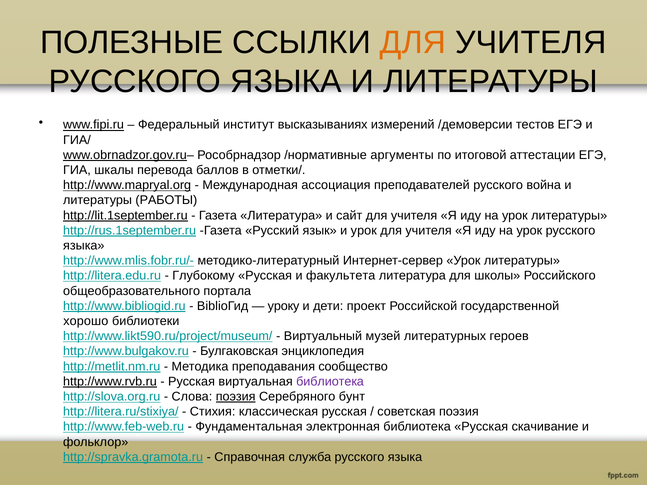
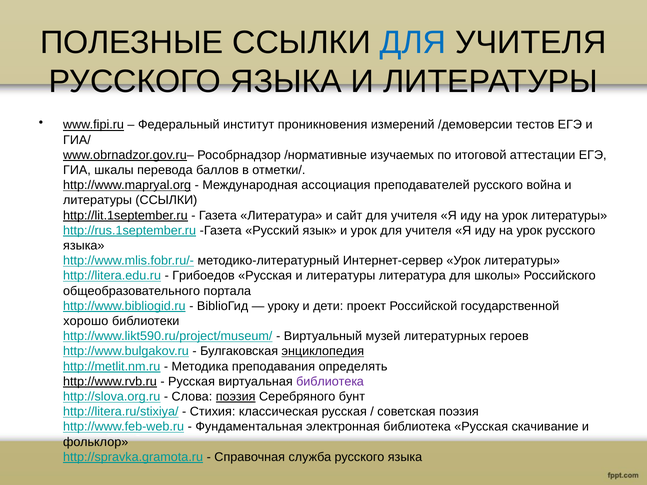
ДЛЯ at (413, 43) colour: orange -> blue
высказываниях: высказываниях -> проникновения
аргументы: аргументы -> изучаемых
литературы РАБОТЫ: РАБОТЫ -> ССЫЛКИ
Глубокому: Глубокому -> Грибоедов
Русская и факультета: факультета -> литературы
энциклопедия underline: none -> present
сообщество: сообщество -> определять
